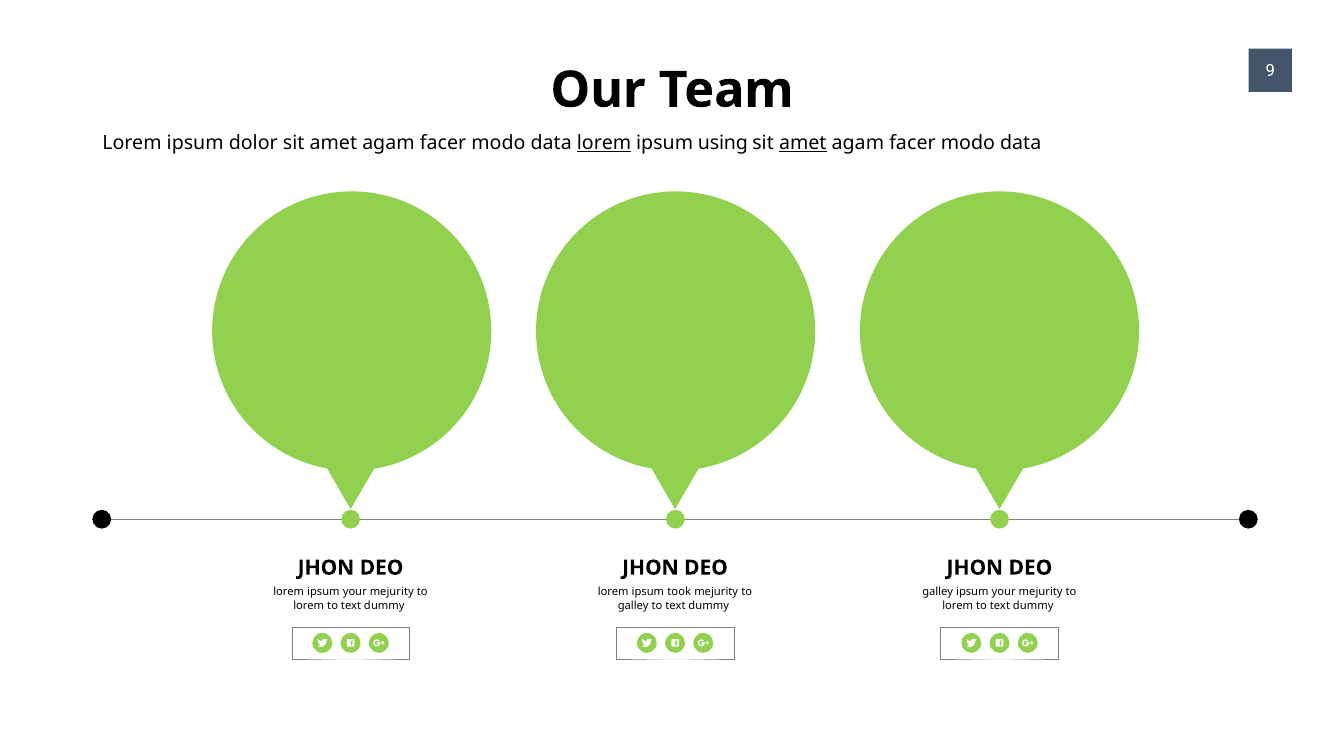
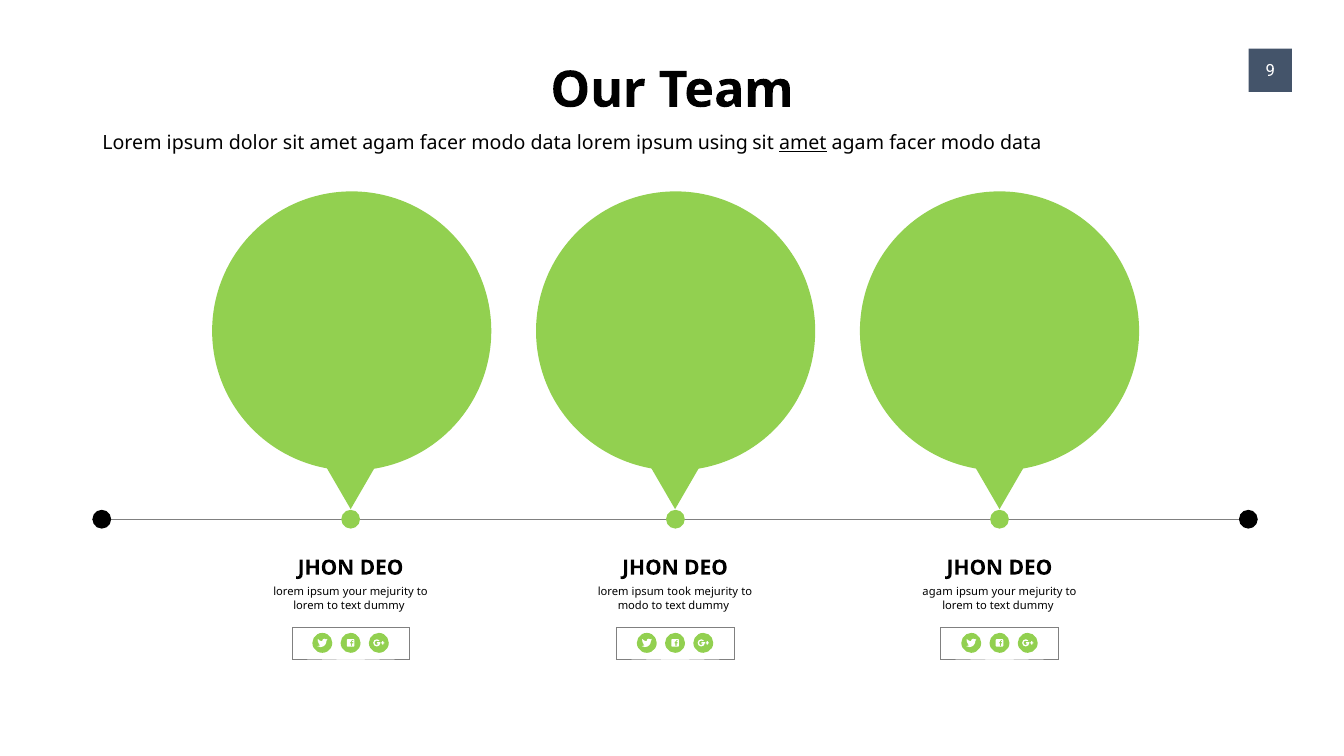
lorem at (604, 143) underline: present -> none
galley at (938, 592): galley -> agam
galley at (633, 606): galley -> modo
